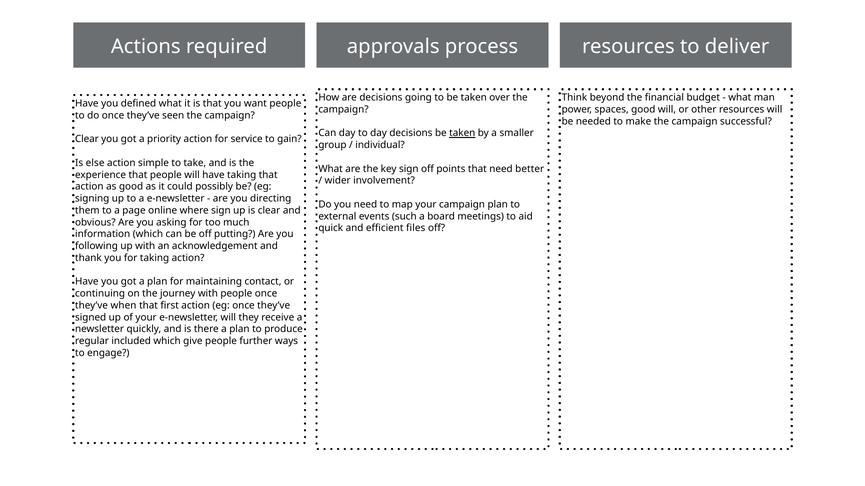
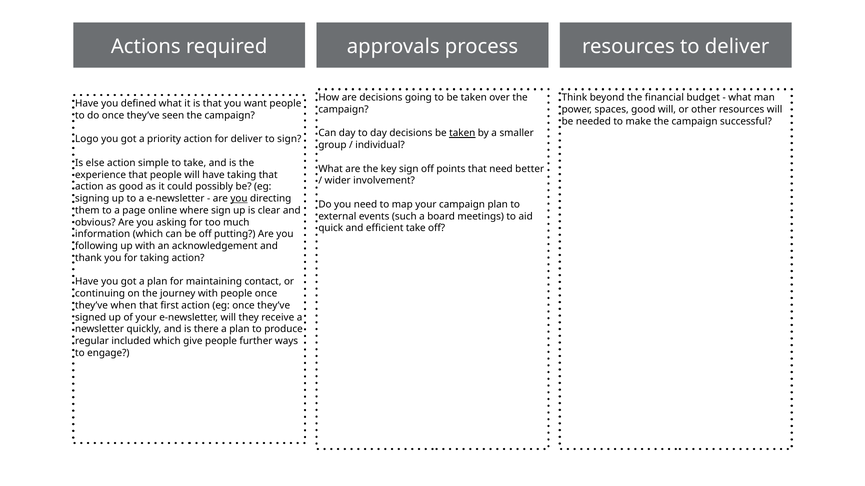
Clear at (87, 139): Clear -> Logo
for service: service -> deliver
to gain: gain -> sign
you at (239, 199) underline: none -> present
efficient files: files -> take
